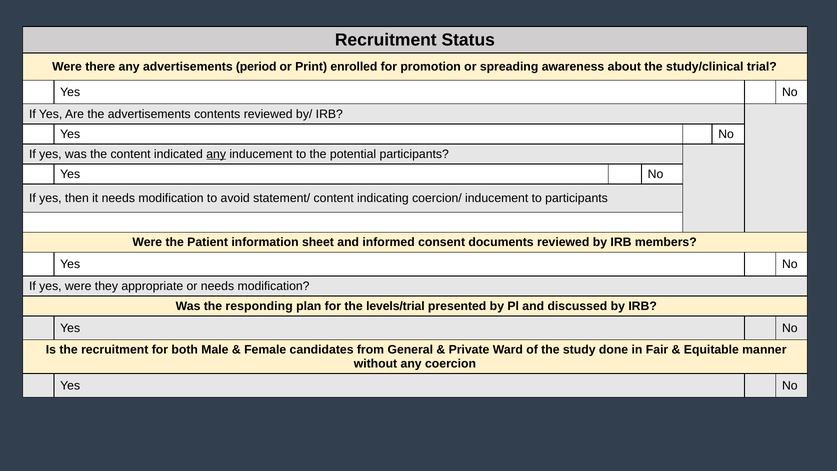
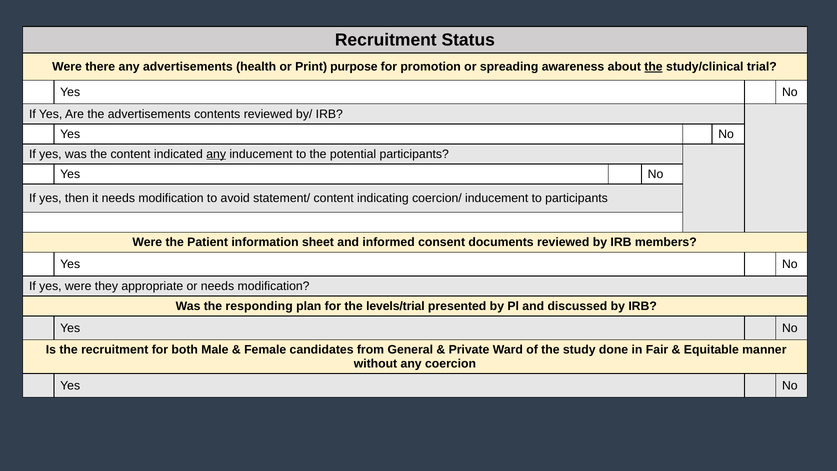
period: period -> health
enrolled: enrolled -> purpose
the at (653, 67) underline: none -> present
